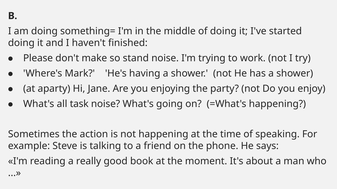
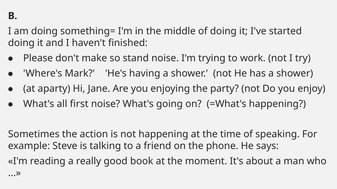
task: task -> first
